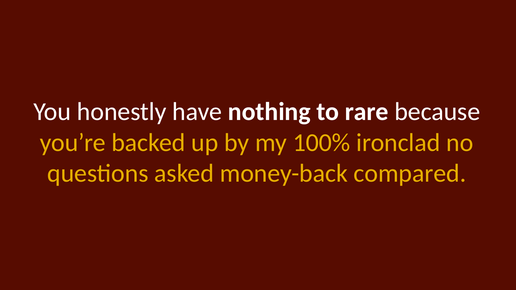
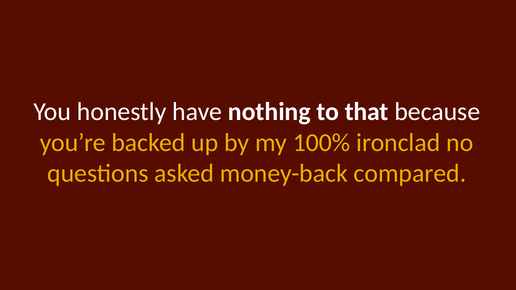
rare: rare -> that
